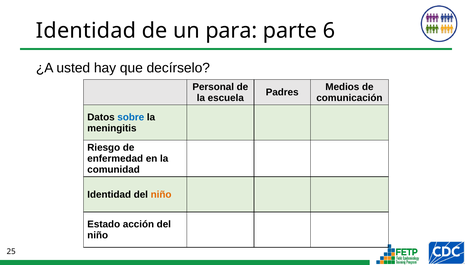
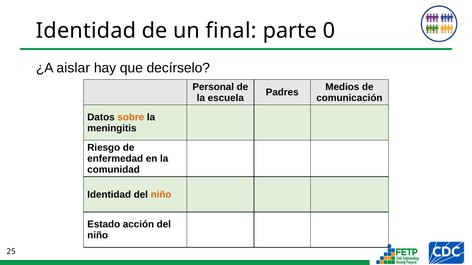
para: para -> final
6: 6 -> 0
usted: usted -> aislar
sobre colour: blue -> orange
